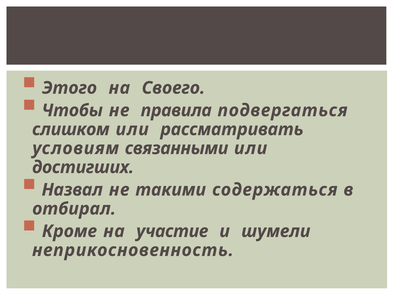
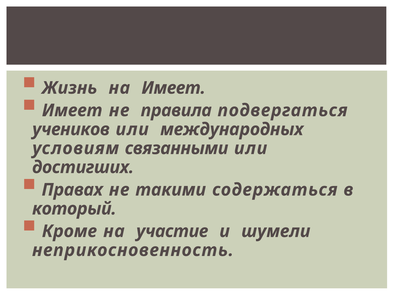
Этого: Этого -> Жизнь
на Своего: Своего -> Имеет
Чтобы at (72, 110): Чтобы -> Имеет
слишком: слишком -> учеников
рассматривать: рассматривать -> международных
Назвал: Назвал -> Правах
отбирал: отбирал -> который
